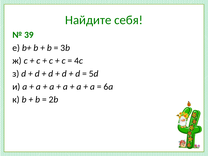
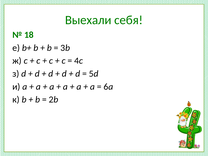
Найдите: Найдите -> Выехали
39: 39 -> 18
